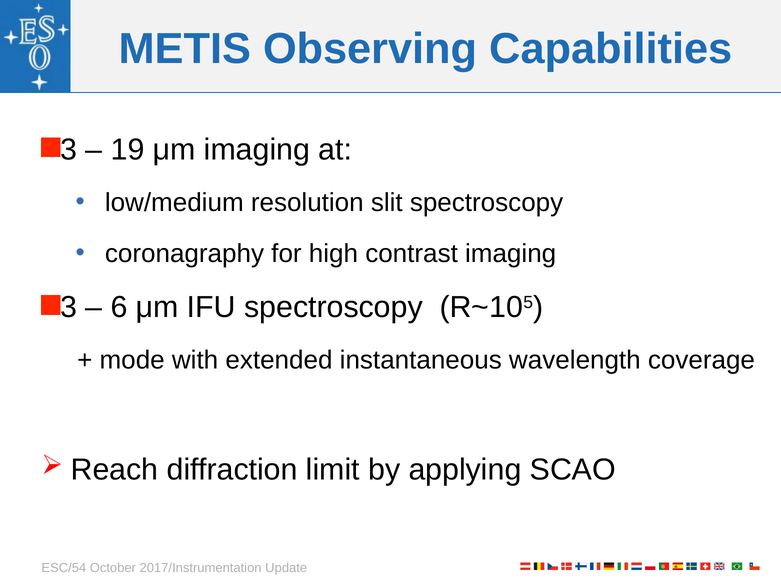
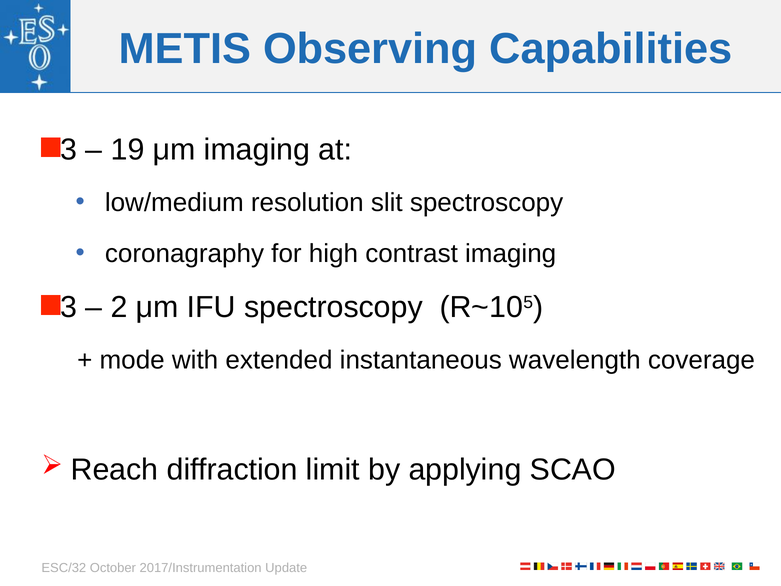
6: 6 -> 2
ESC/54: ESC/54 -> ESC/32
